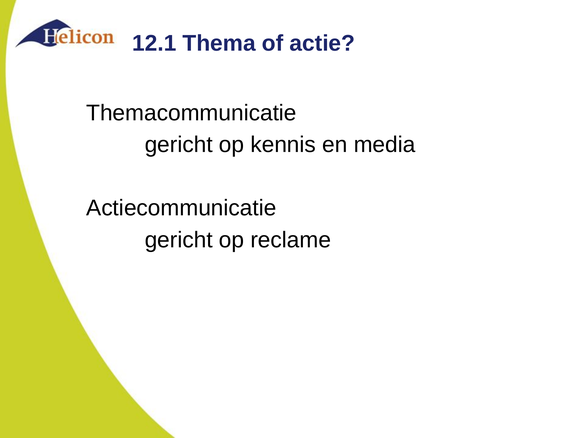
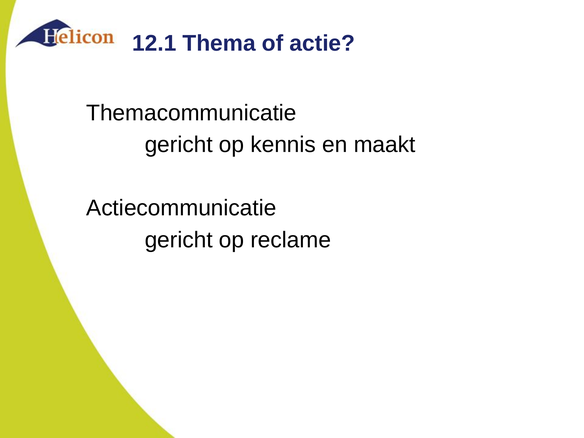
media: media -> maakt
